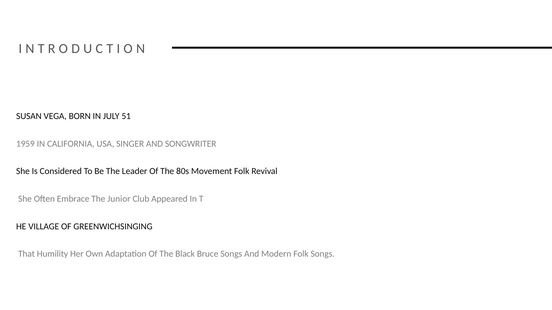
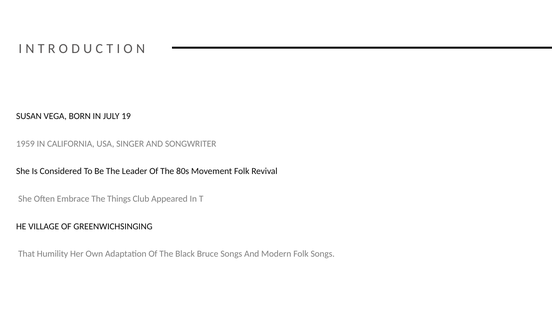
51: 51 -> 19
Junior: Junior -> Things
